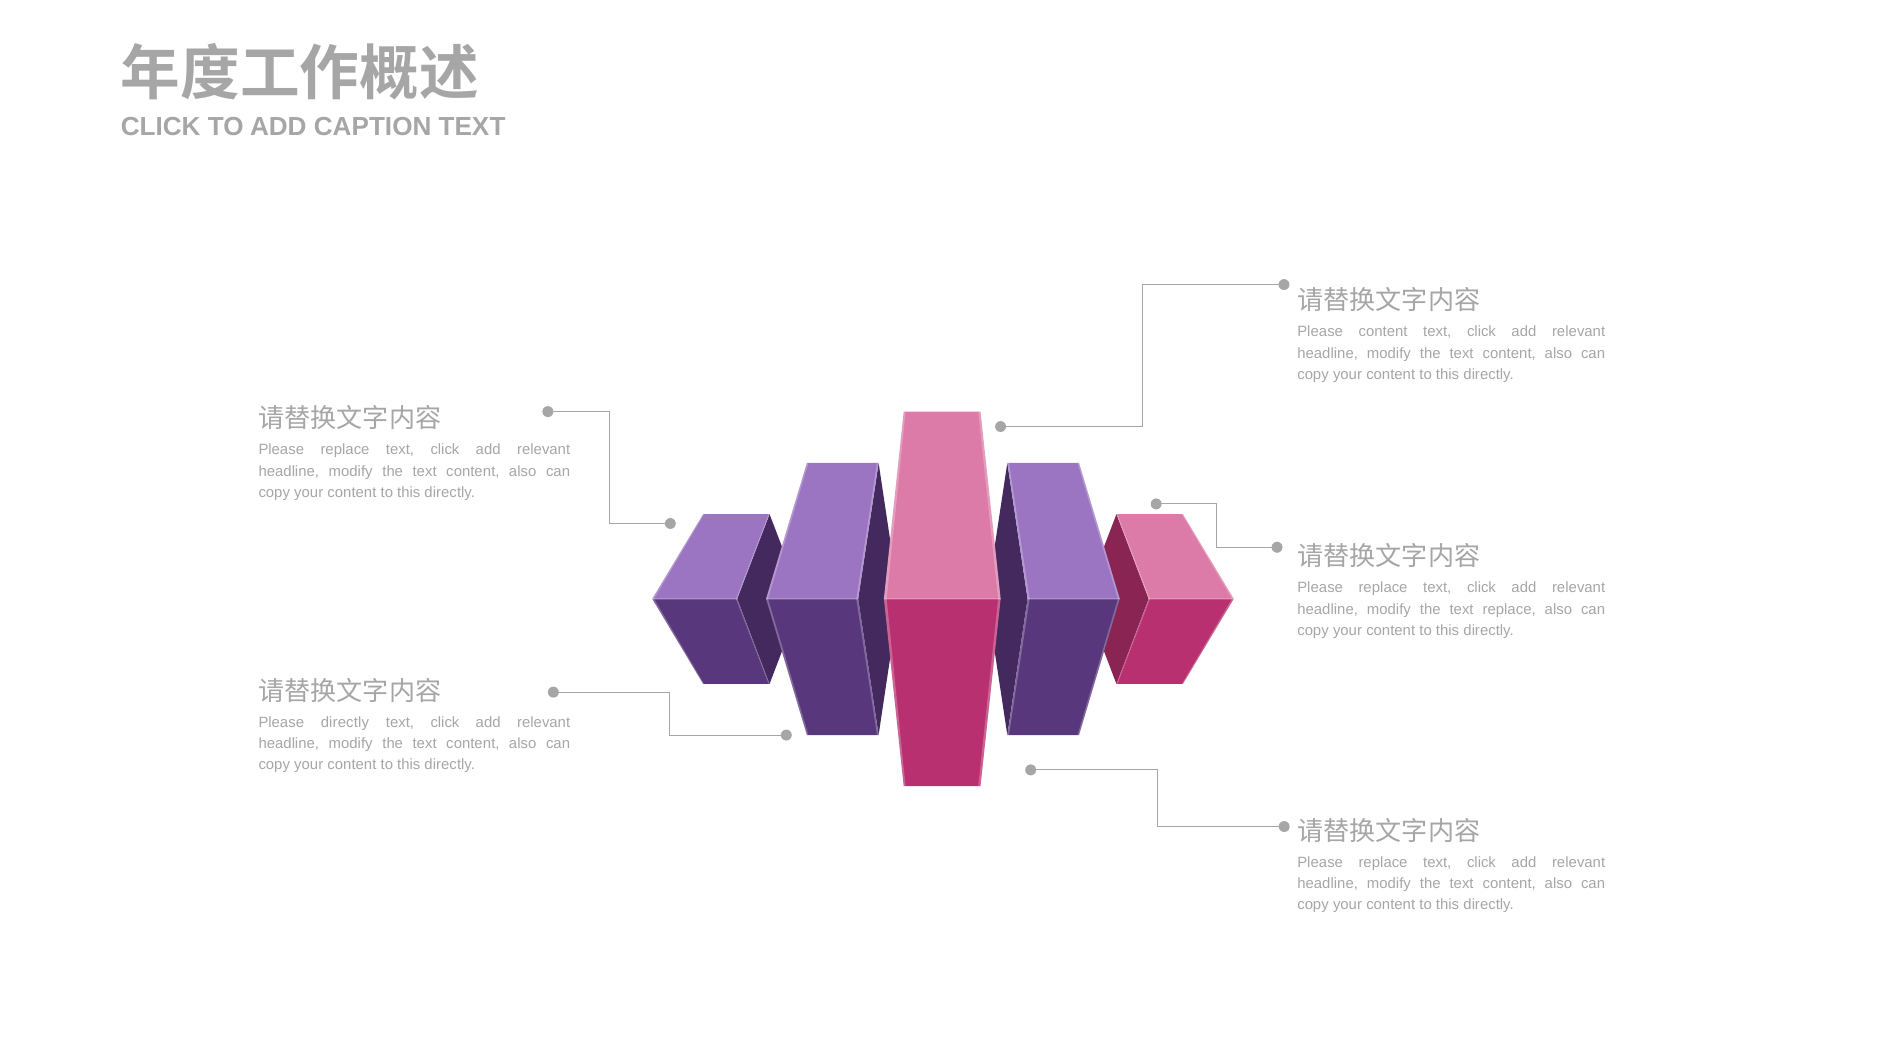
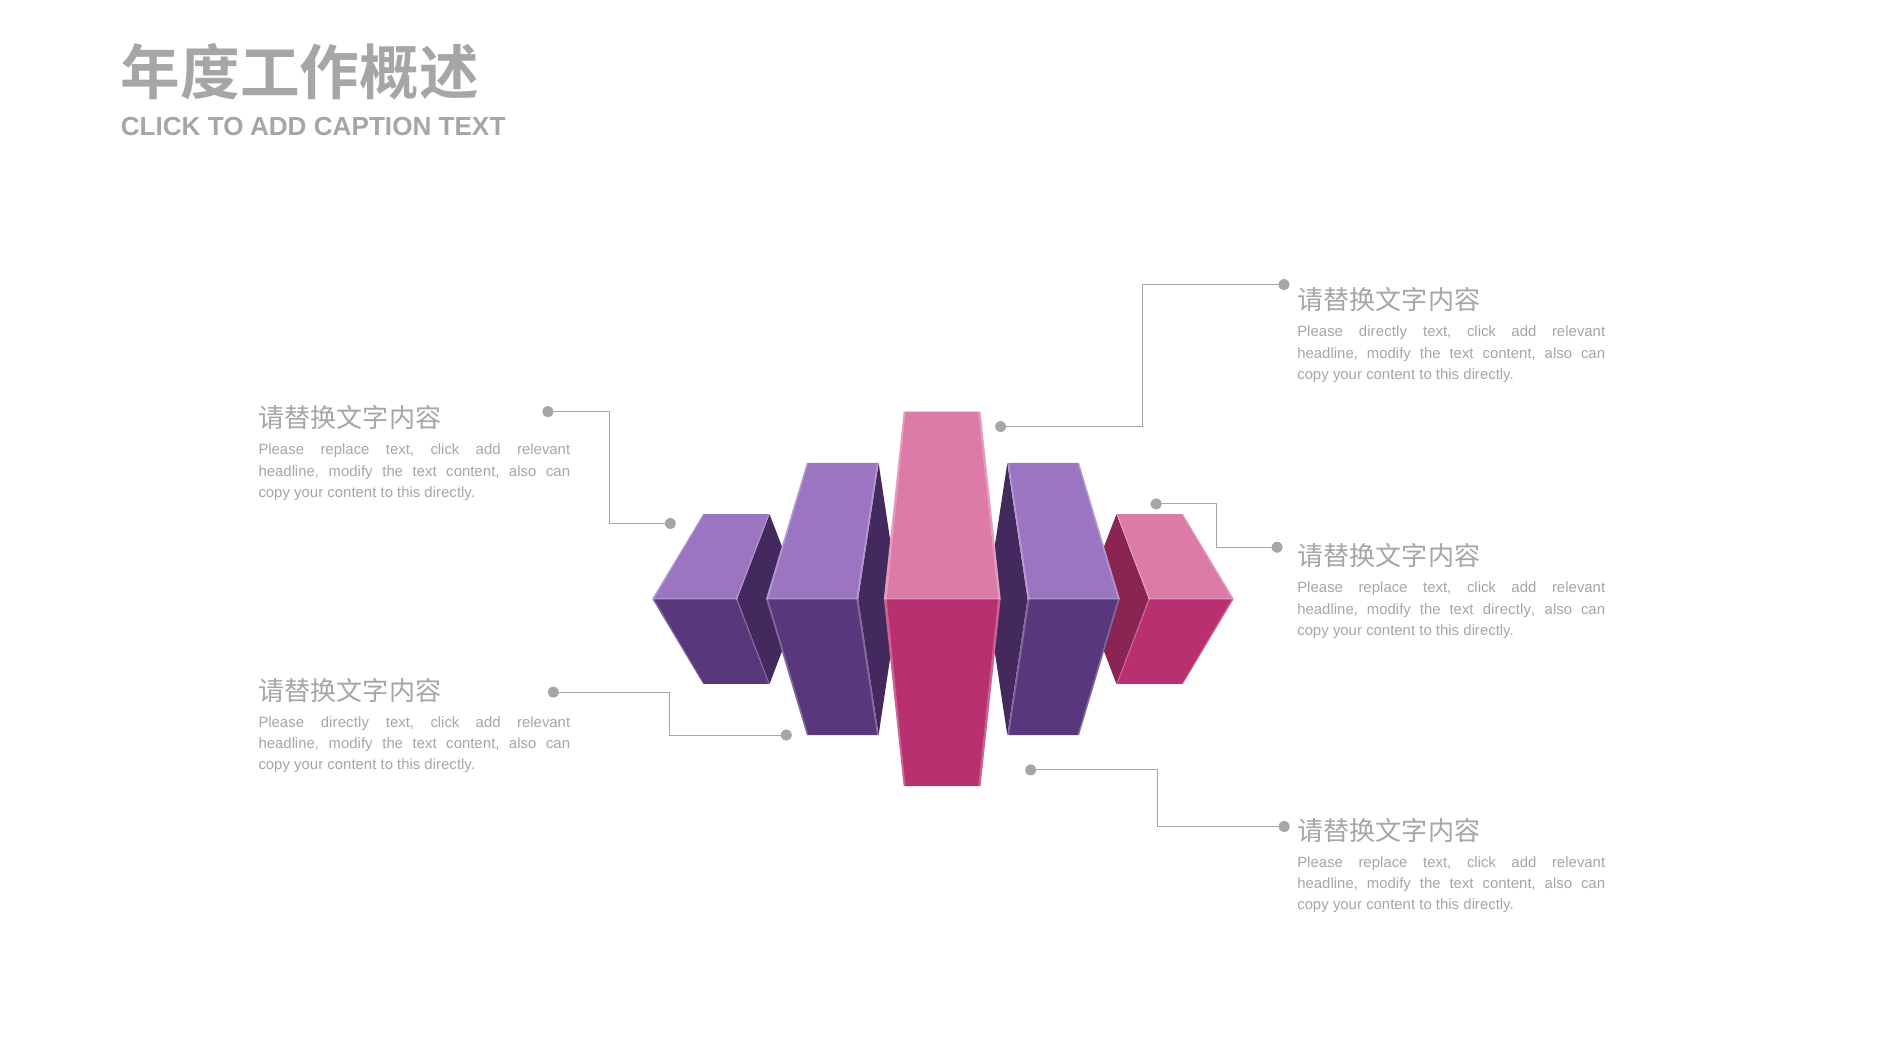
content at (1383, 332): content -> directly
text replace: replace -> directly
